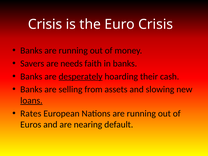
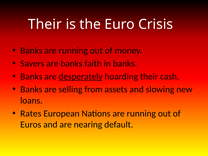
Crisis at (45, 24): Crisis -> Their
are needs: needs -> banks
loans underline: present -> none
